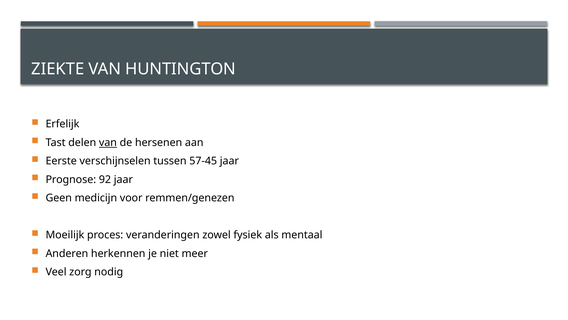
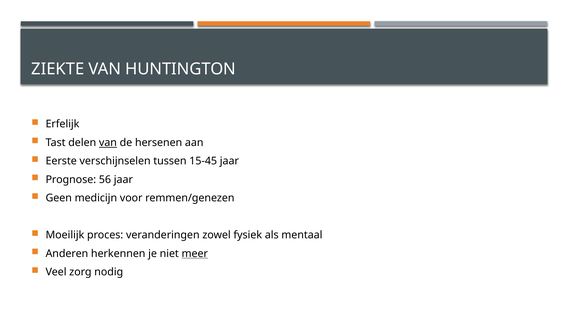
57-45: 57-45 -> 15-45
92: 92 -> 56
meer underline: none -> present
